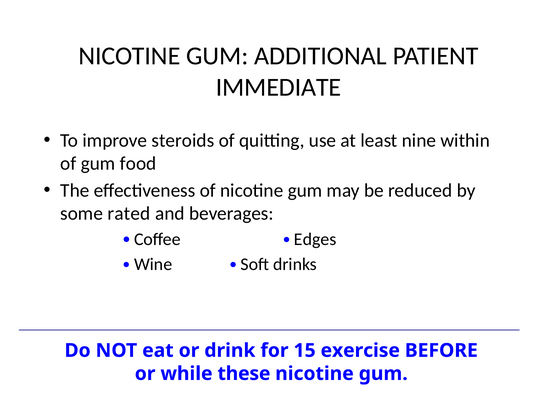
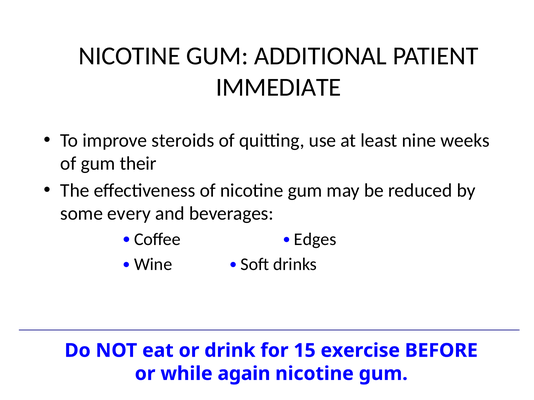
within: within -> weeks
food: food -> their
rated: rated -> every
these: these -> again
